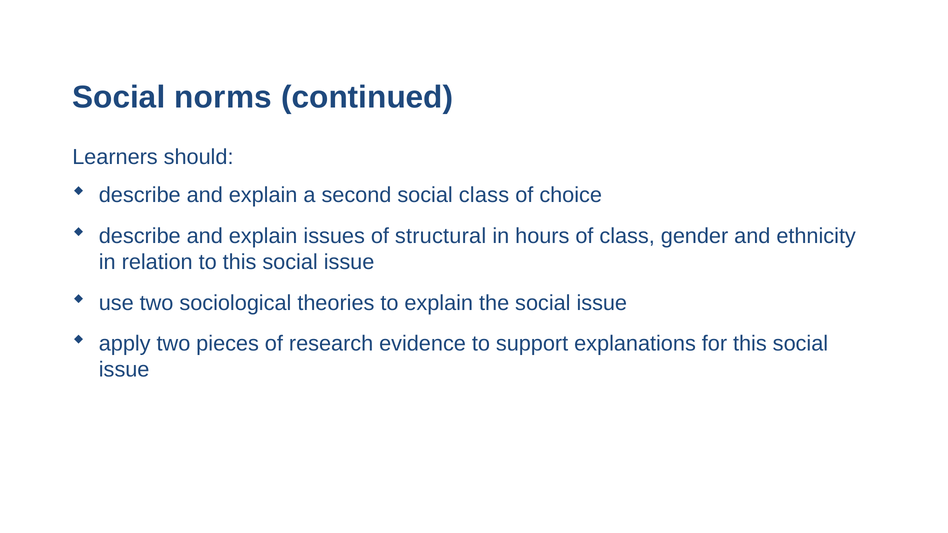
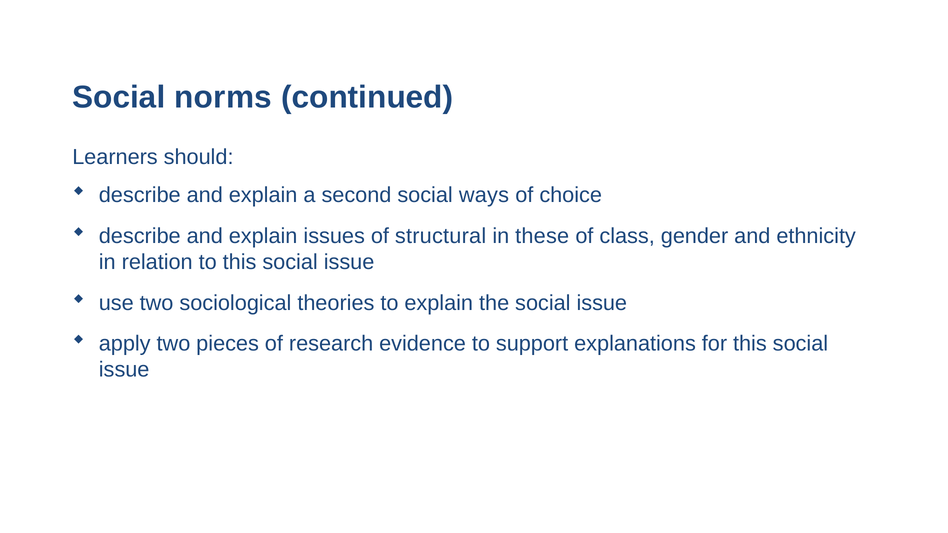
social class: class -> ways
hours: hours -> these
